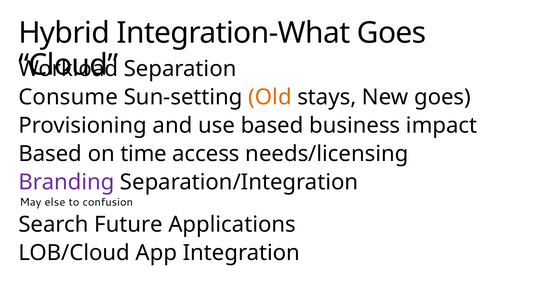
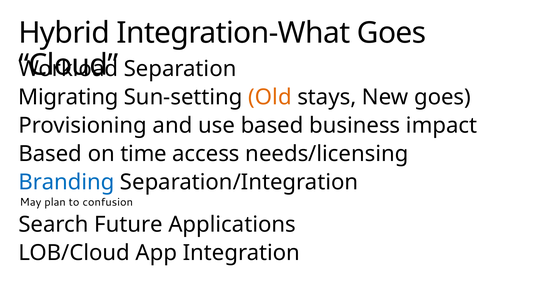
Consume: Consume -> Migrating
Branding colour: purple -> blue
else: else -> plan
